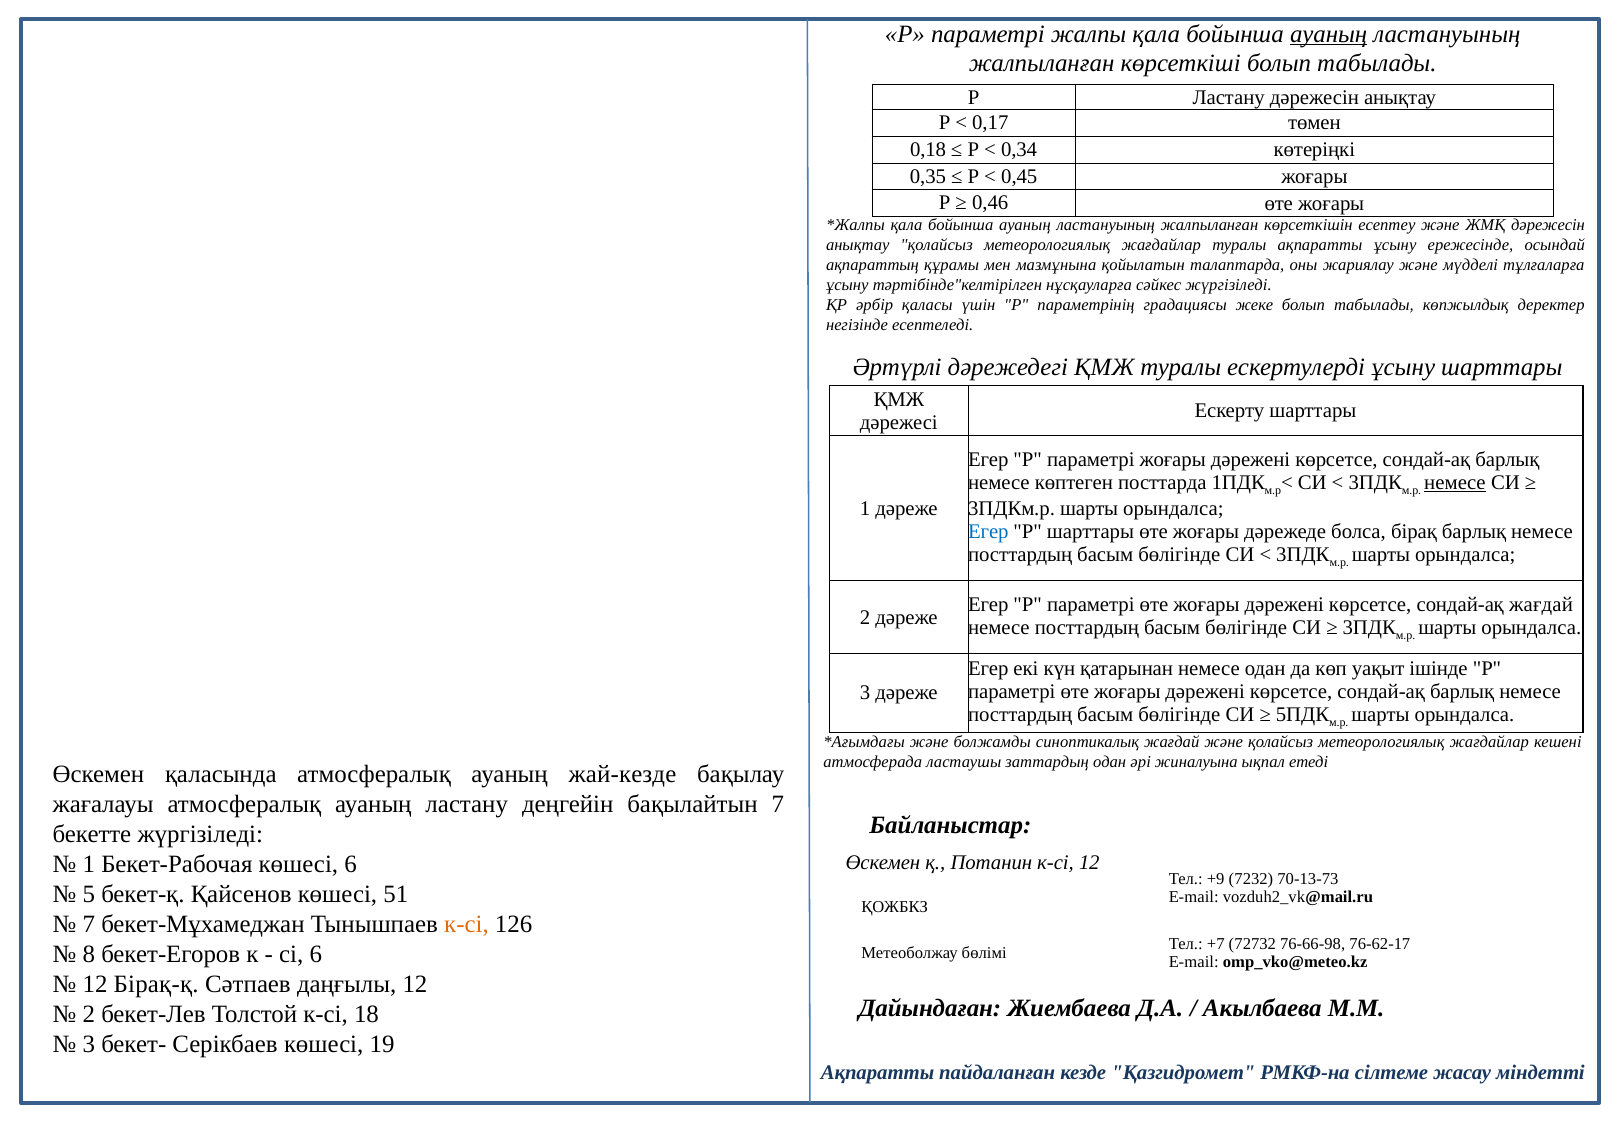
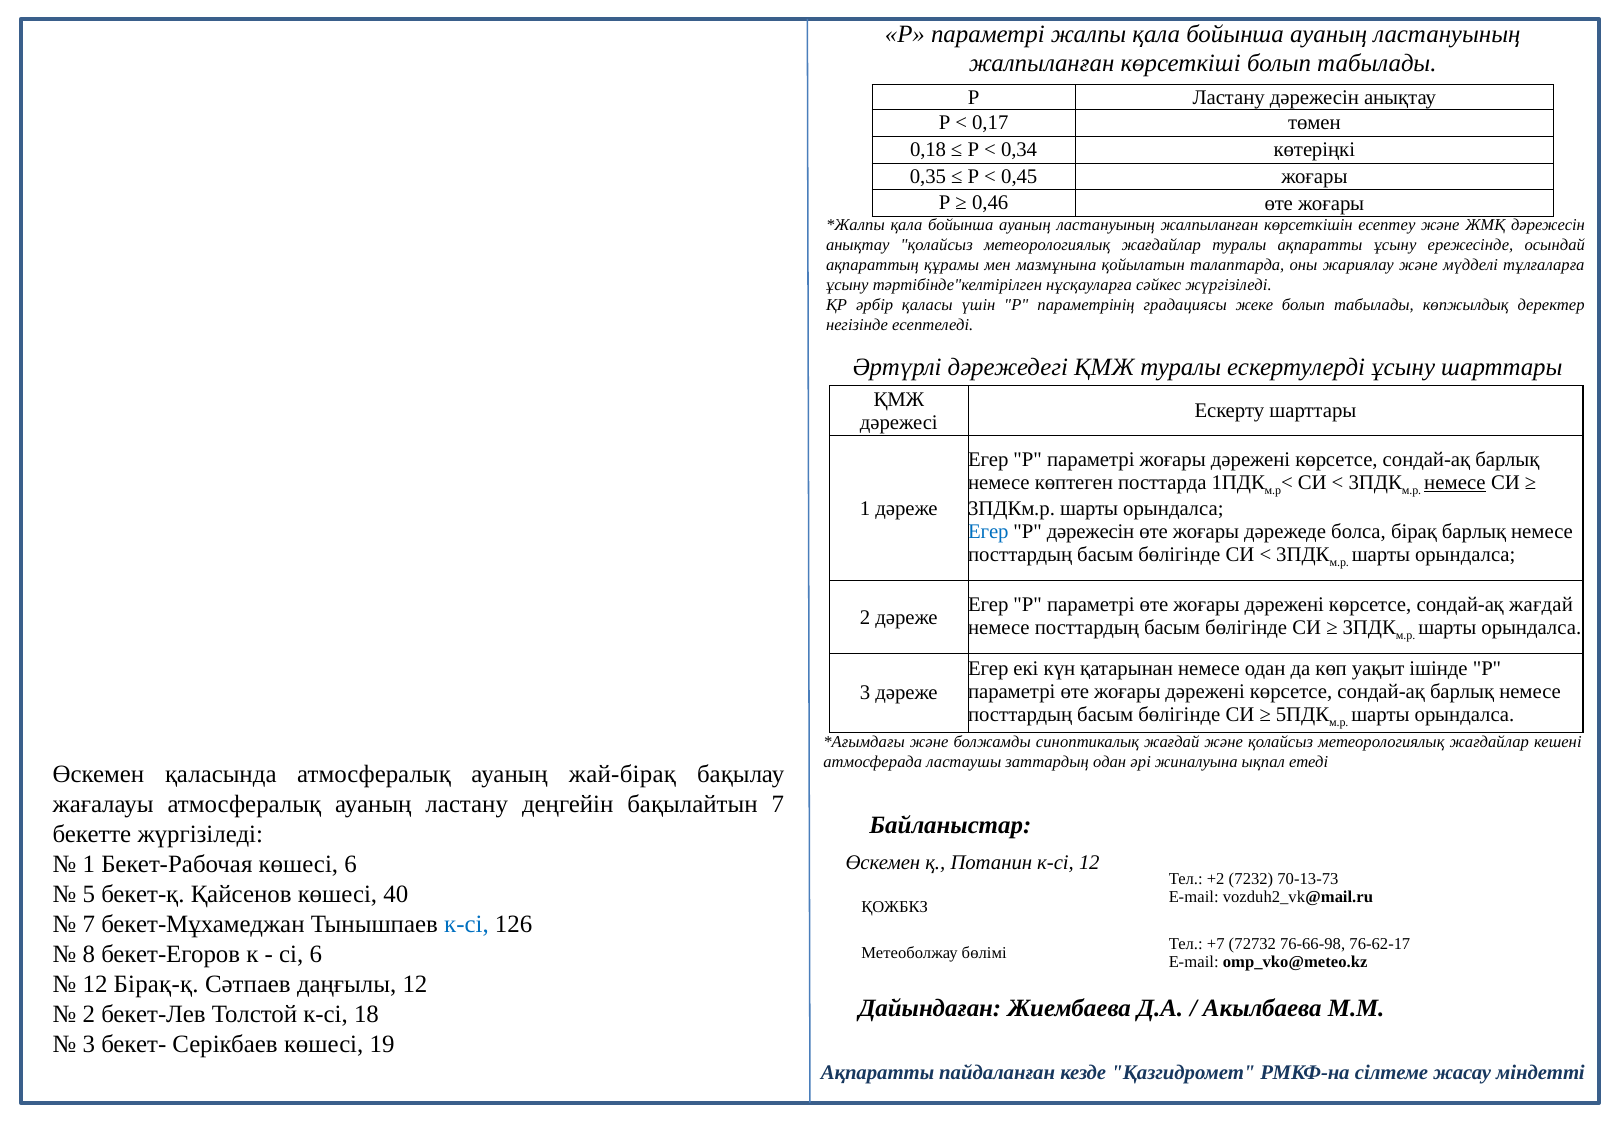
ауаның at (1329, 34) underline: present -> none
P шарттары: шарттары -> дәрежесін
жай-кезде: жай-кезде -> жай-бірақ
+9: +9 -> +2
51: 51 -> 40
к-сі at (466, 924) colour: orange -> blue
